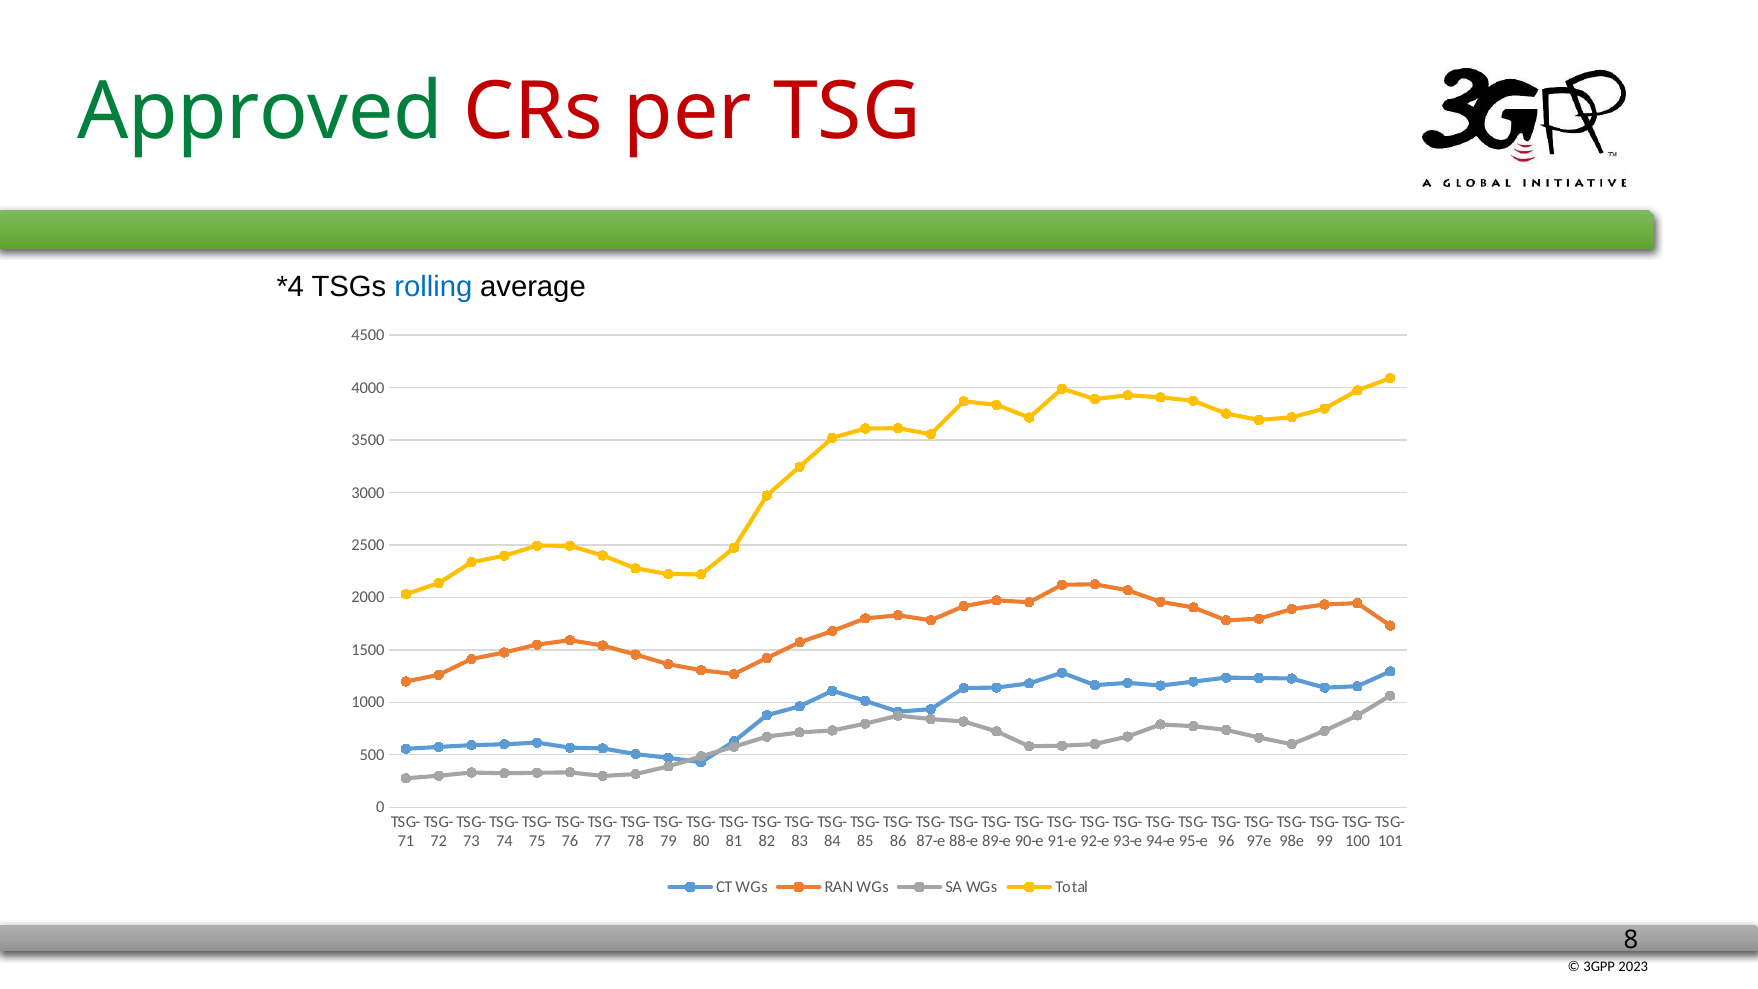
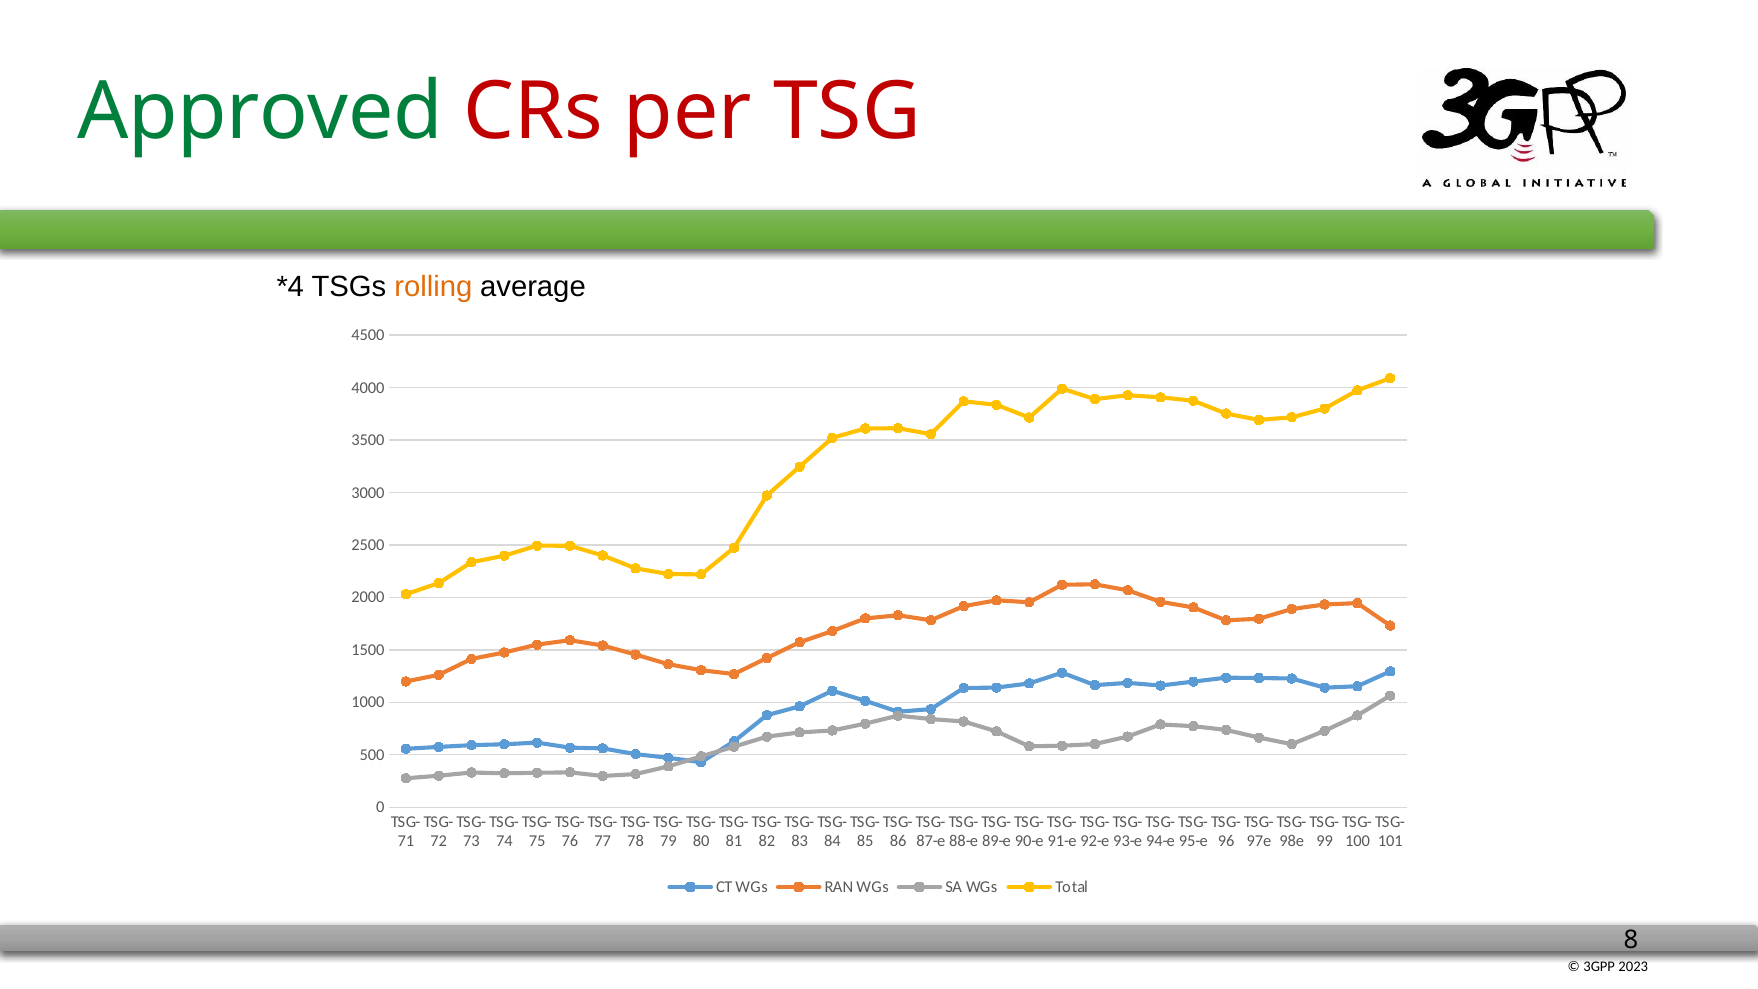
rolling colour: blue -> orange
